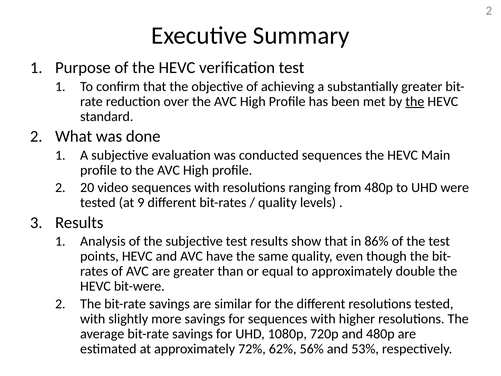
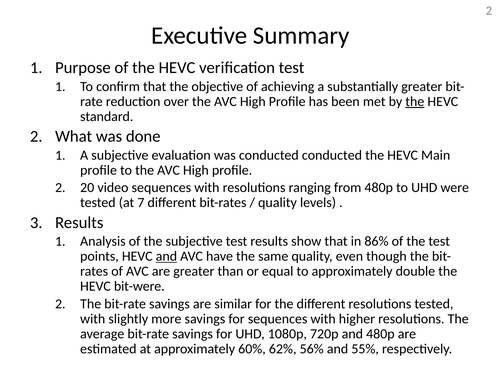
conducted sequences: sequences -> conducted
9: 9 -> 7
and at (166, 256) underline: none -> present
72%: 72% -> 60%
53%: 53% -> 55%
